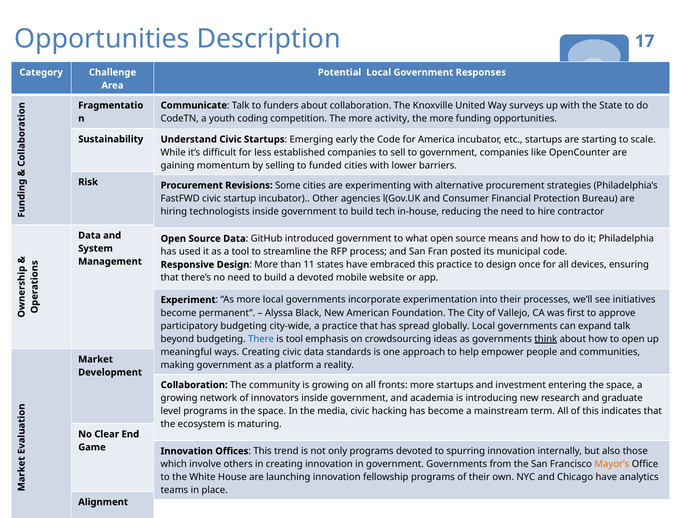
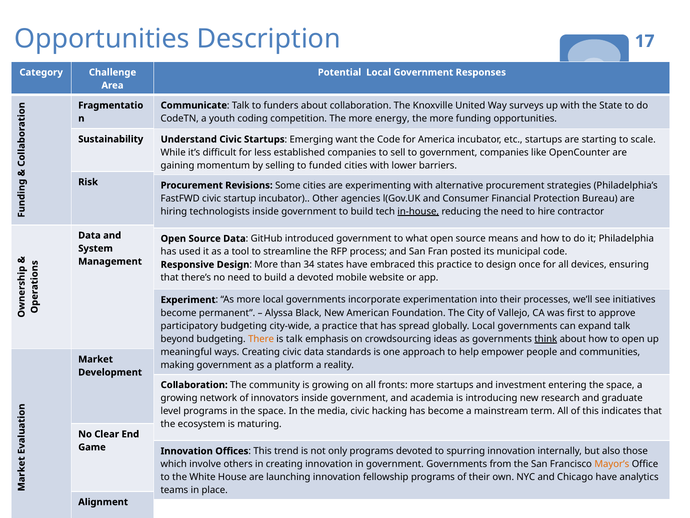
activity: activity -> energy
early: early -> want
in-house underline: none -> present
11: 11 -> 34
There colour: blue -> orange
is tool: tool -> talk
